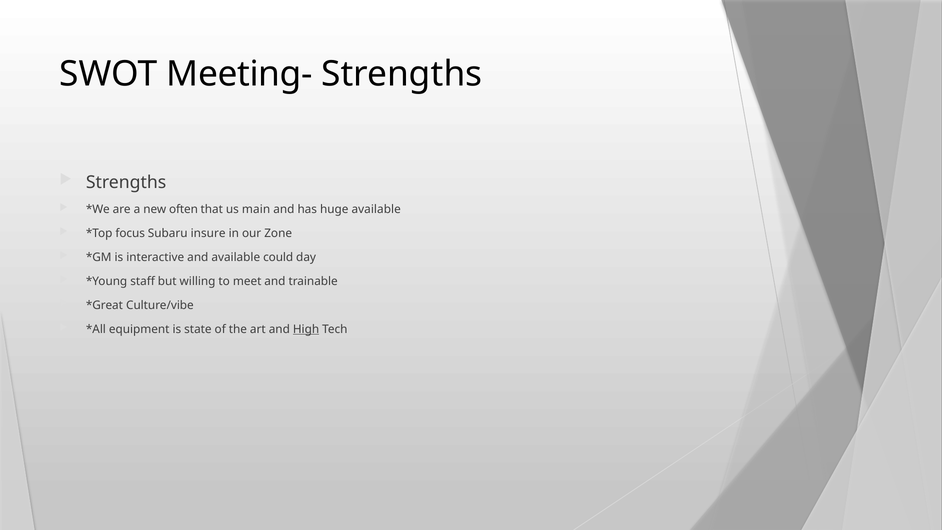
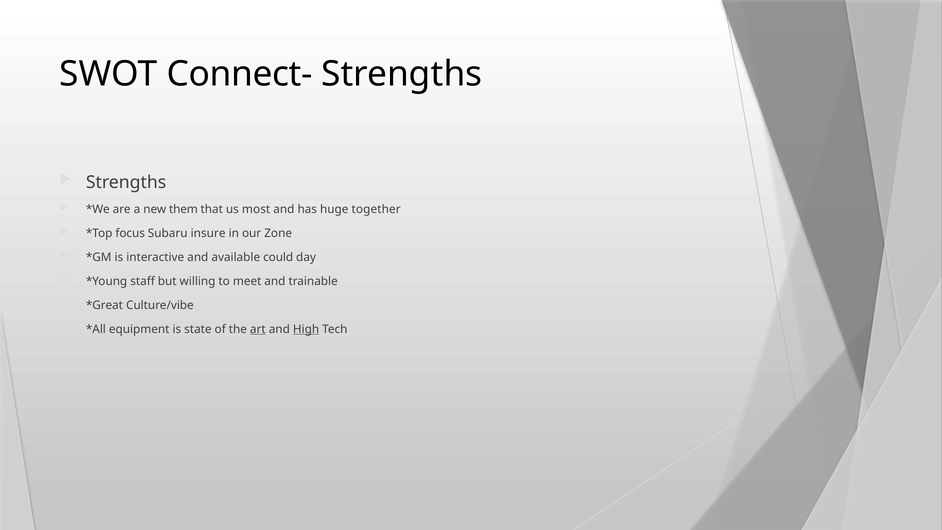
Meeting-: Meeting- -> Connect-
often: often -> them
main: main -> most
huge available: available -> together
art underline: none -> present
